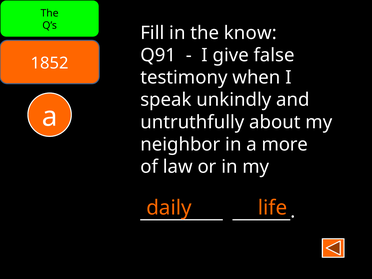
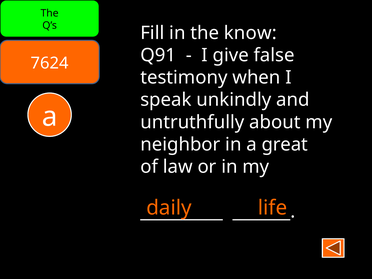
1852: 1852 -> 7624
more: more -> great
